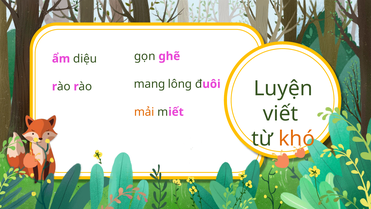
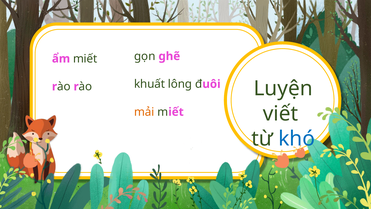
diệu: diệu -> miết
mang: mang -> khuất
khó colour: orange -> blue
